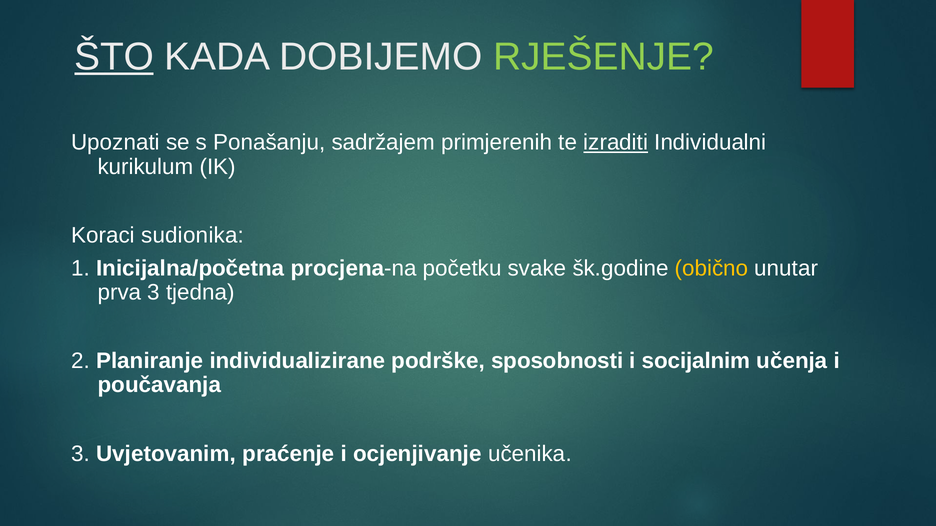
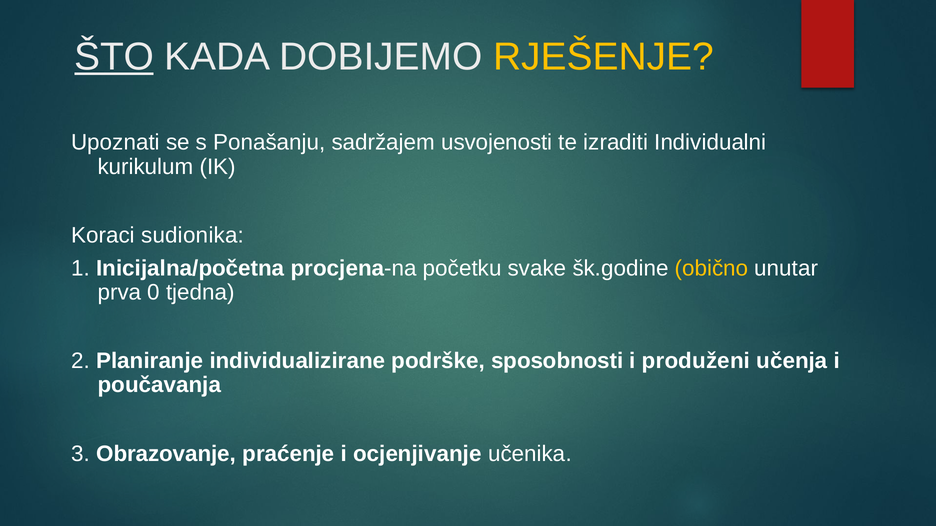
RJEŠENJE colour: light green -> yellow
primjerenih: primjerenih -> usvojenosti
izraditi underline: present -> none
prva 3: 3 -> 0
socijalnim: socijalnim -> produženi
Uvjetovanim: Uvjetovanim -> Obrazovanje
